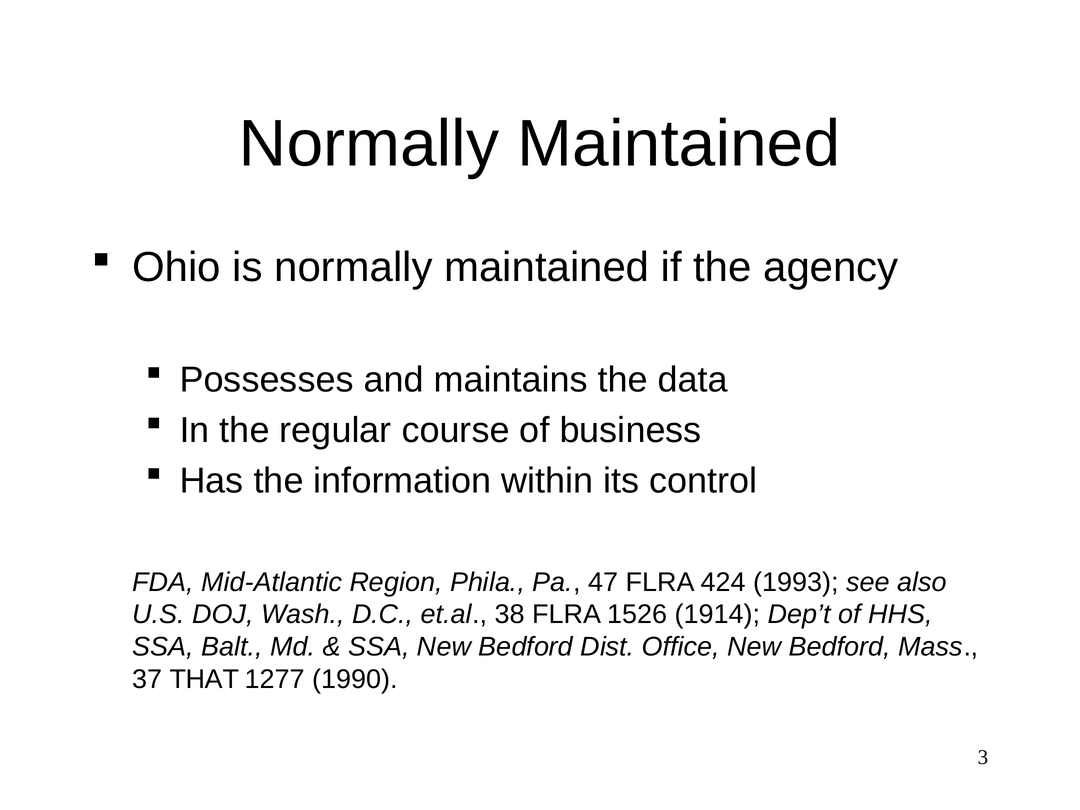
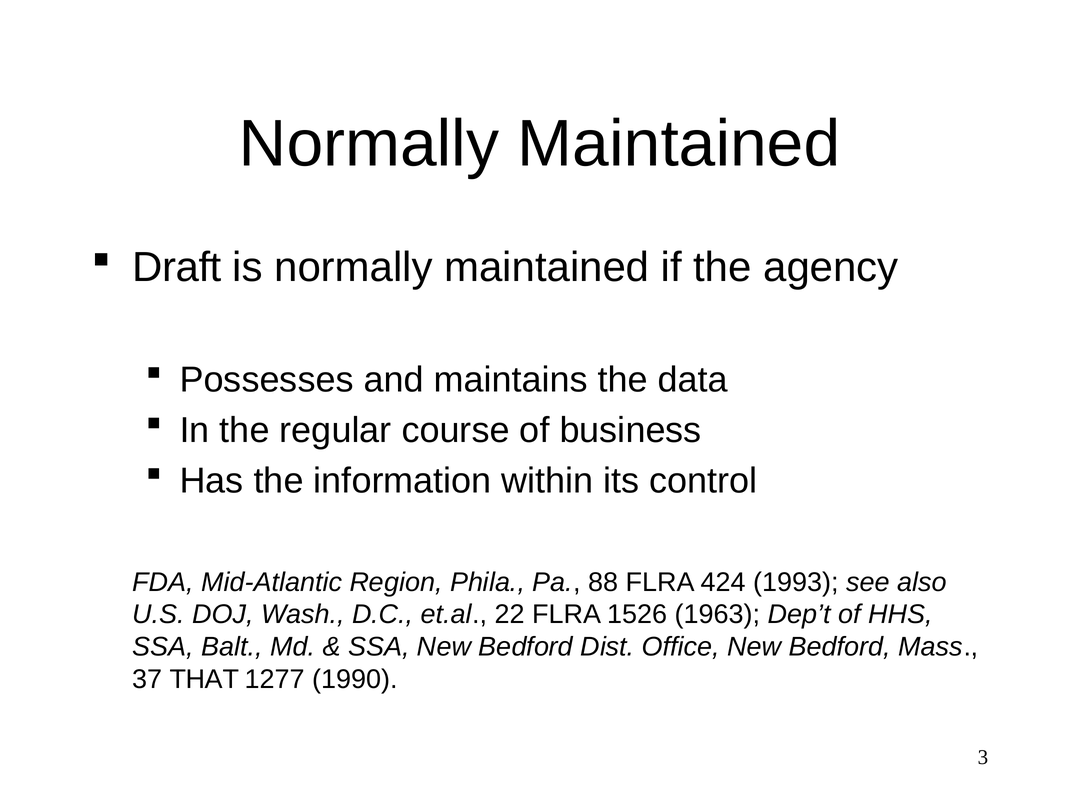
Ohio: Ohio -> Draft
47: 47 -> 88
38: 38 -> 22
1914: 1914 -> 1963
